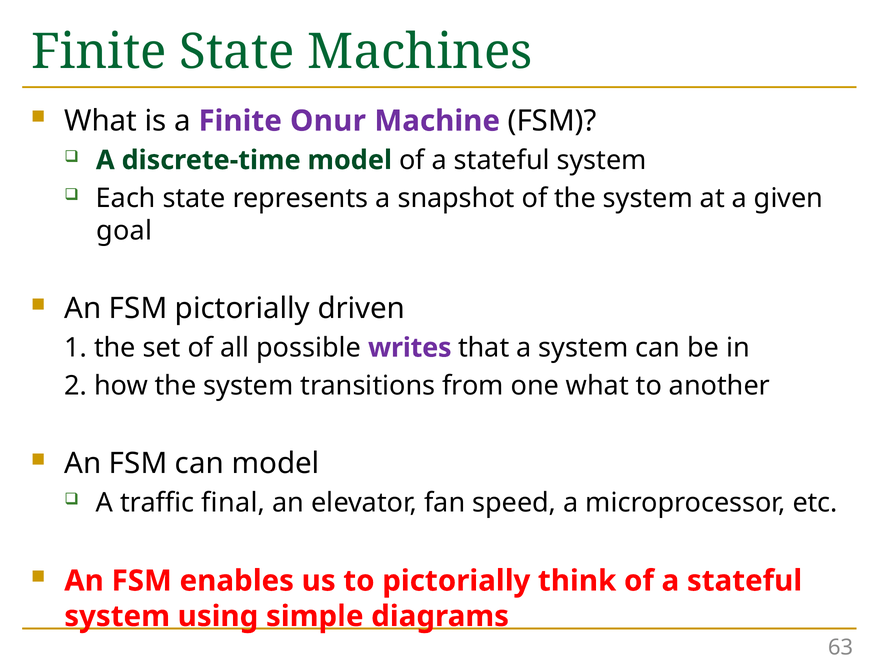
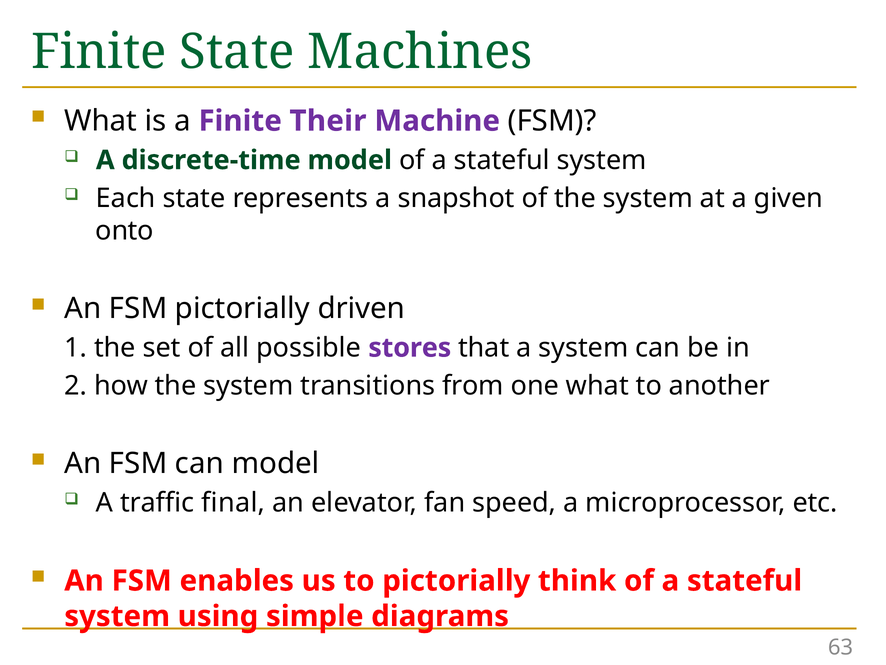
Onur: Onur -> Their
goal: goal -> onto
writes: writes -> stores
